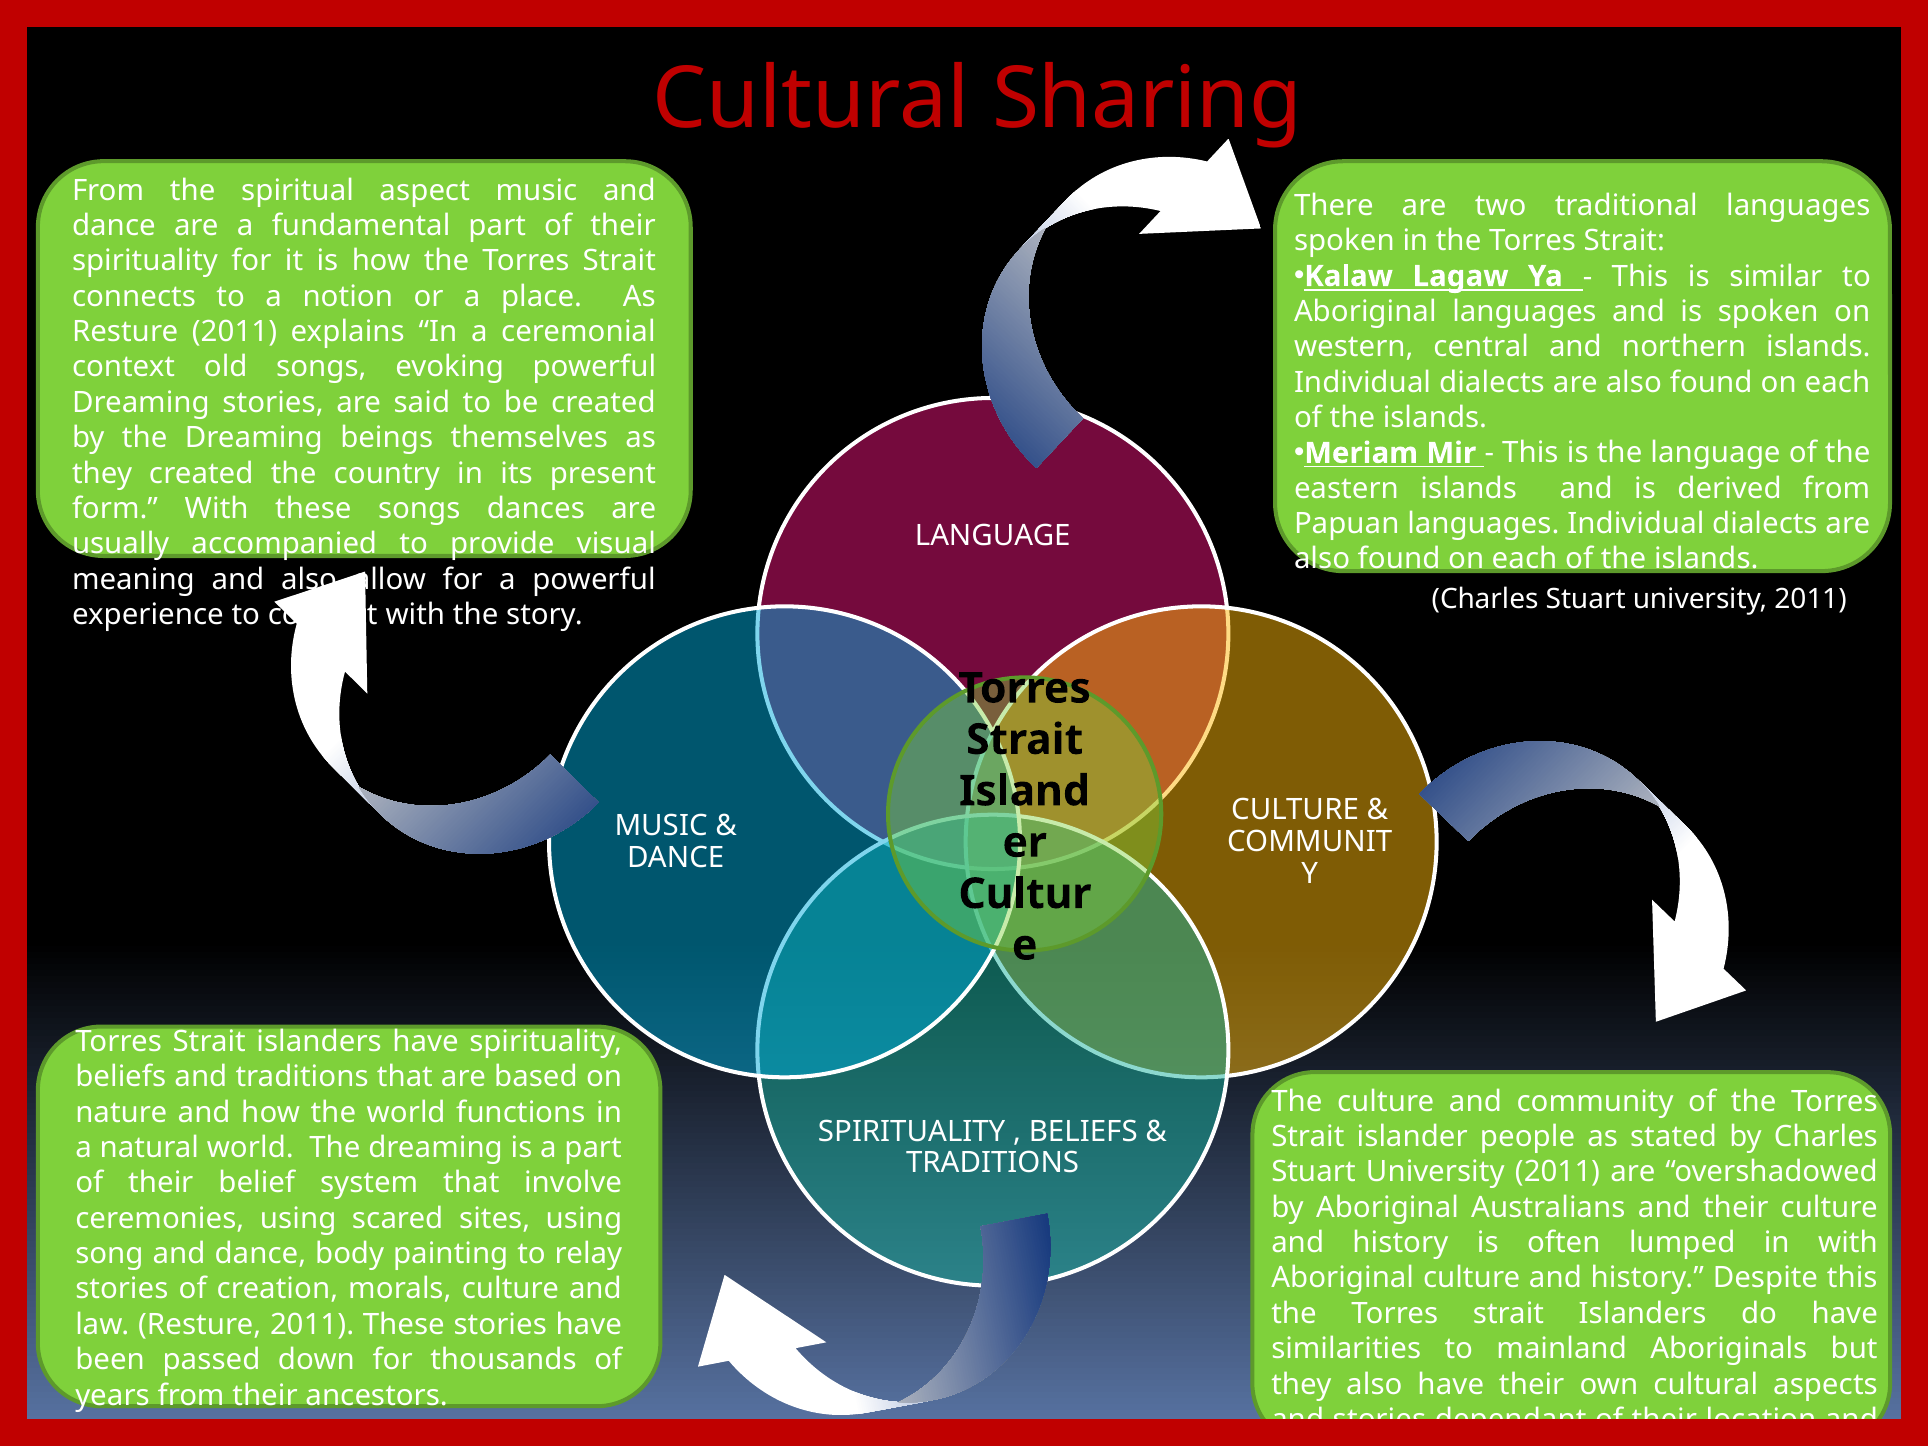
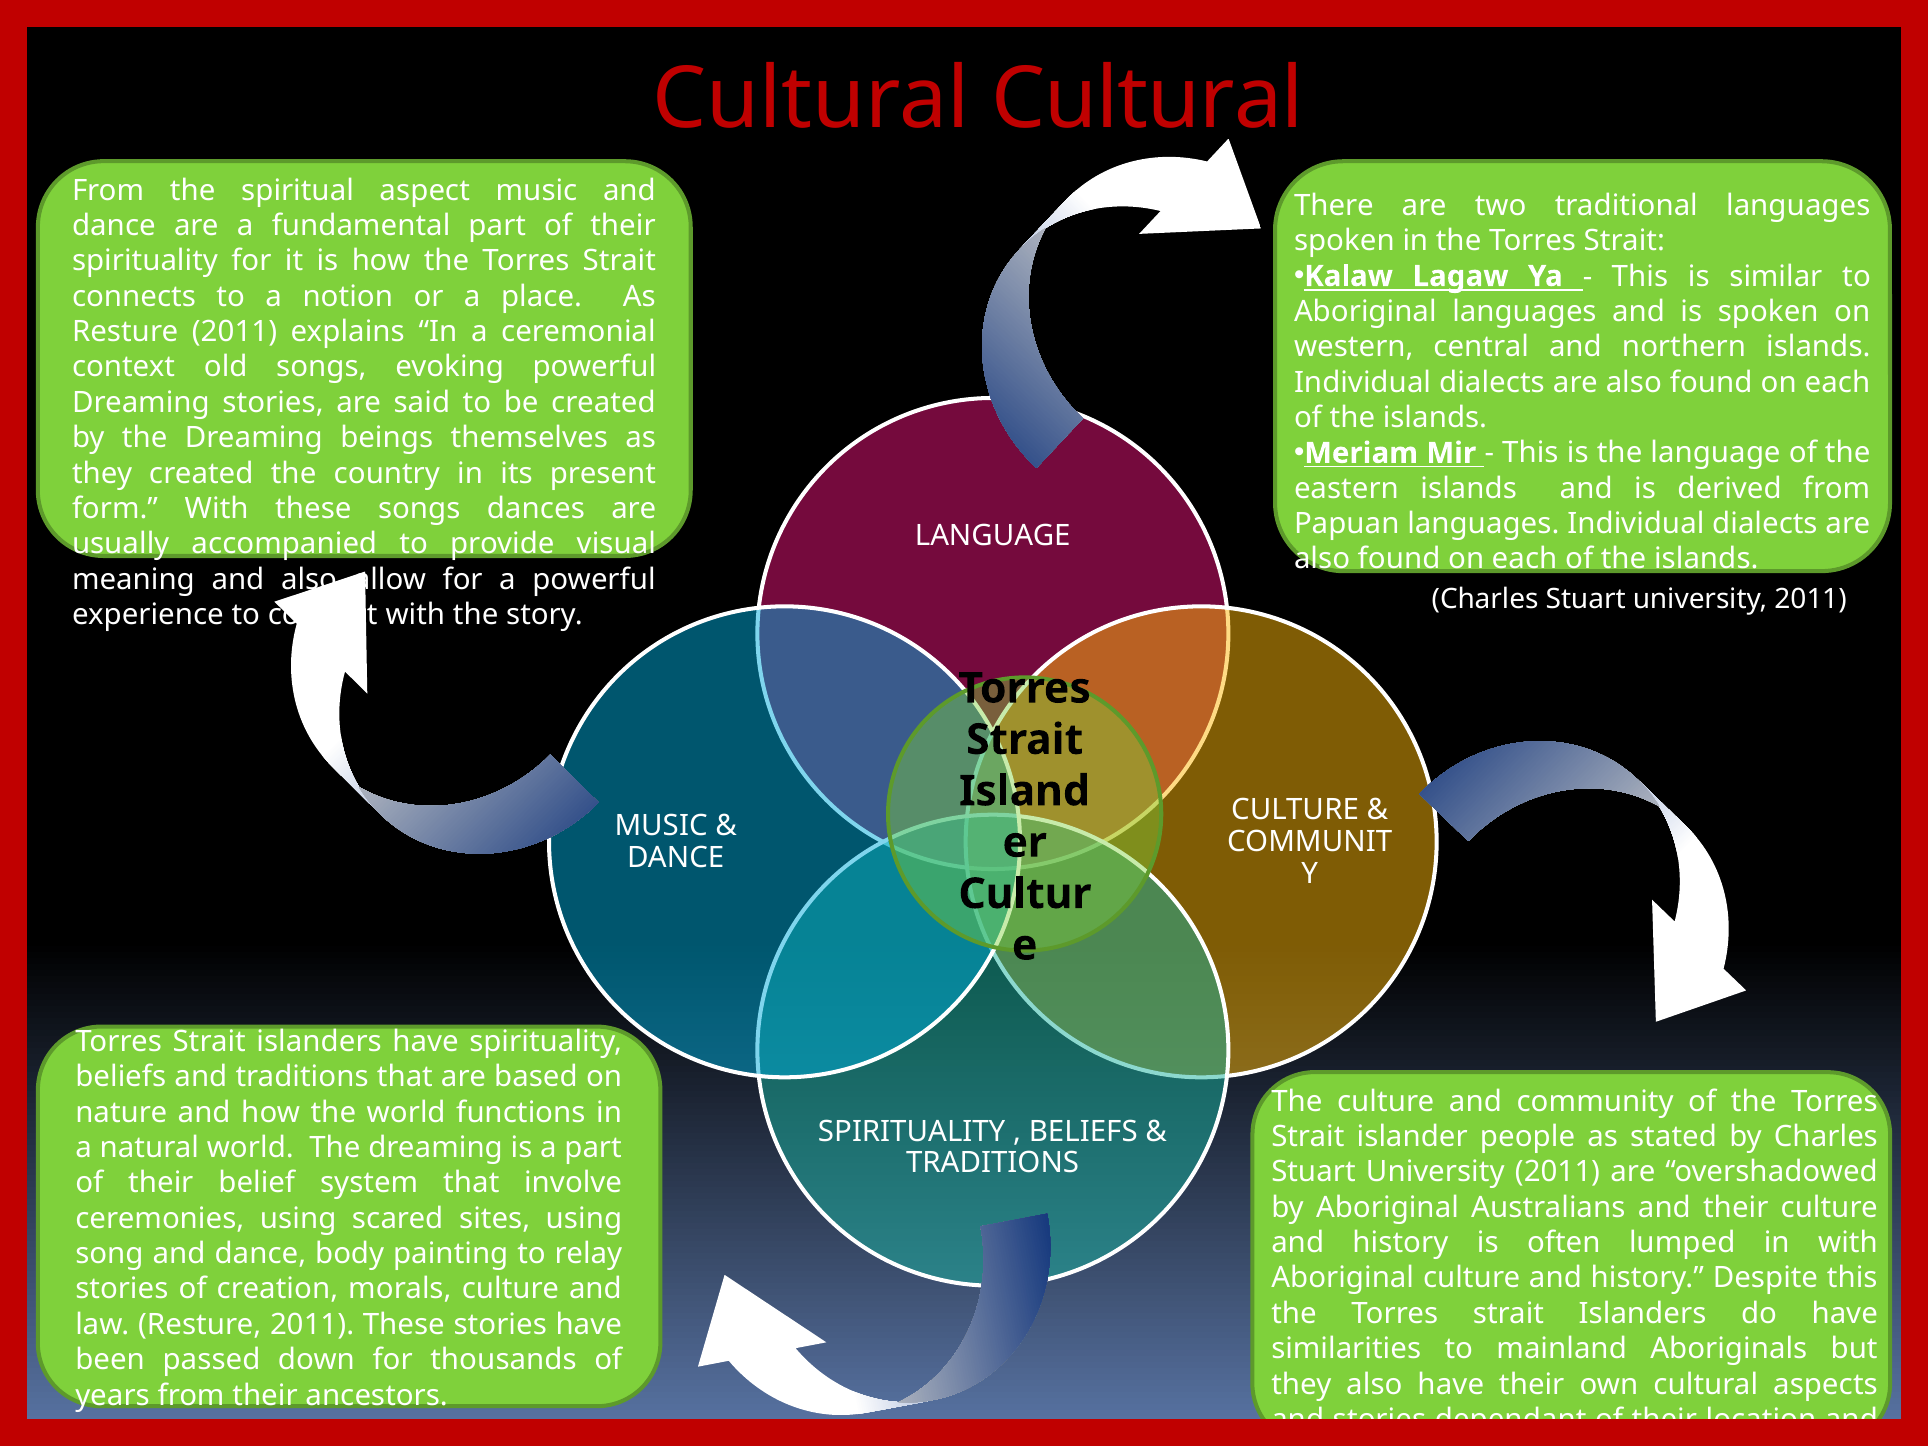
Cultural Sharing: Sharing -> Cultural
